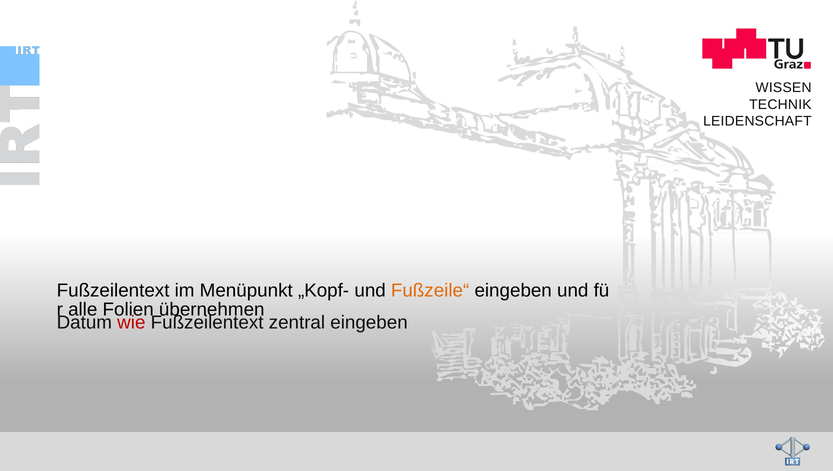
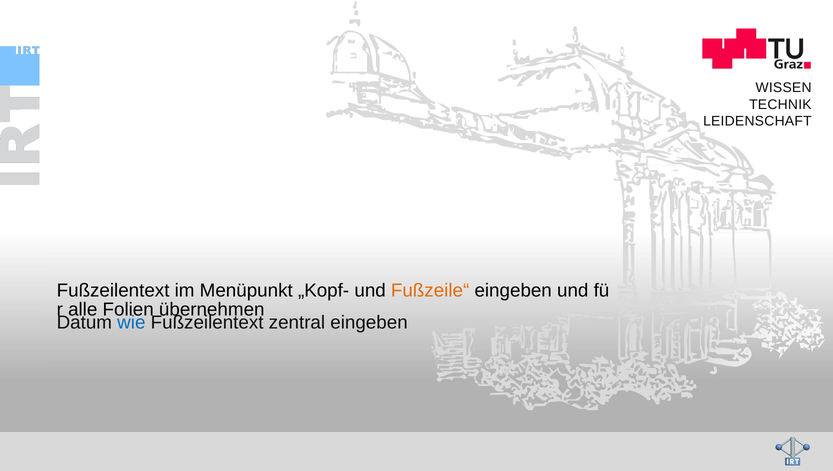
wie colour: red -> blue
